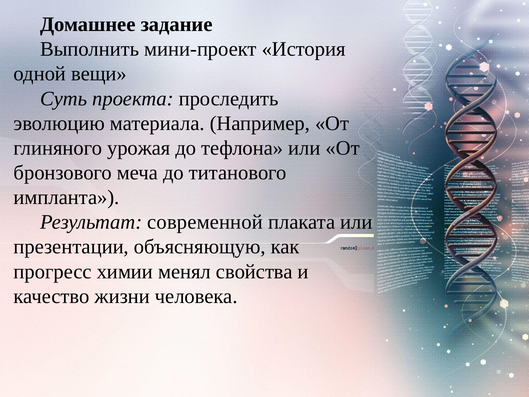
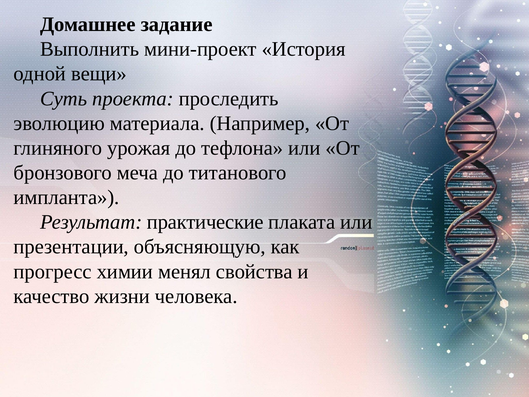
современной: современной -> практические
